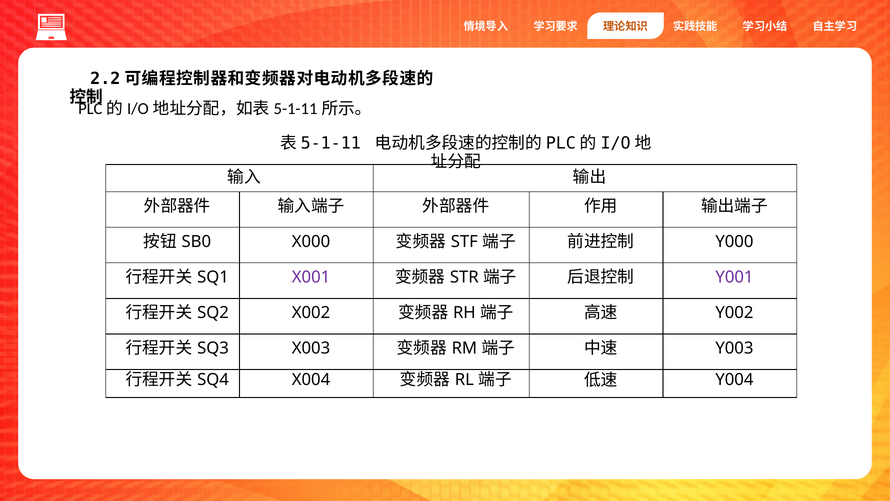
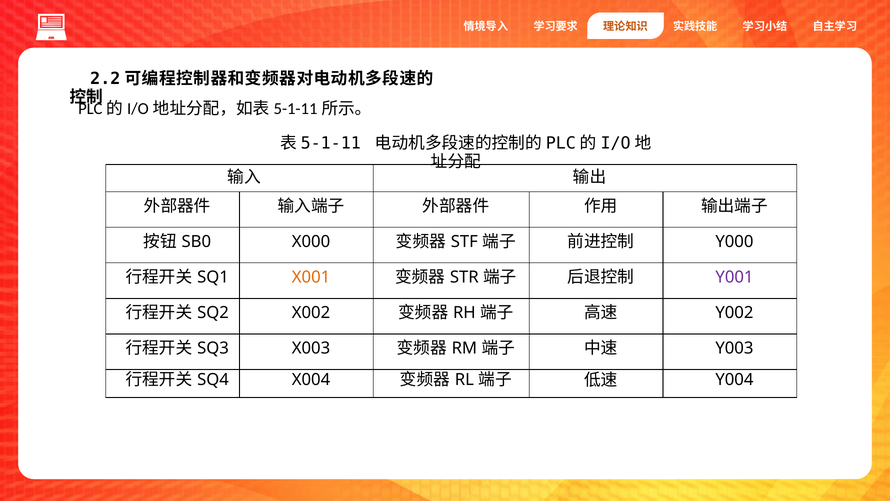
X001 colour: purple -> orange
